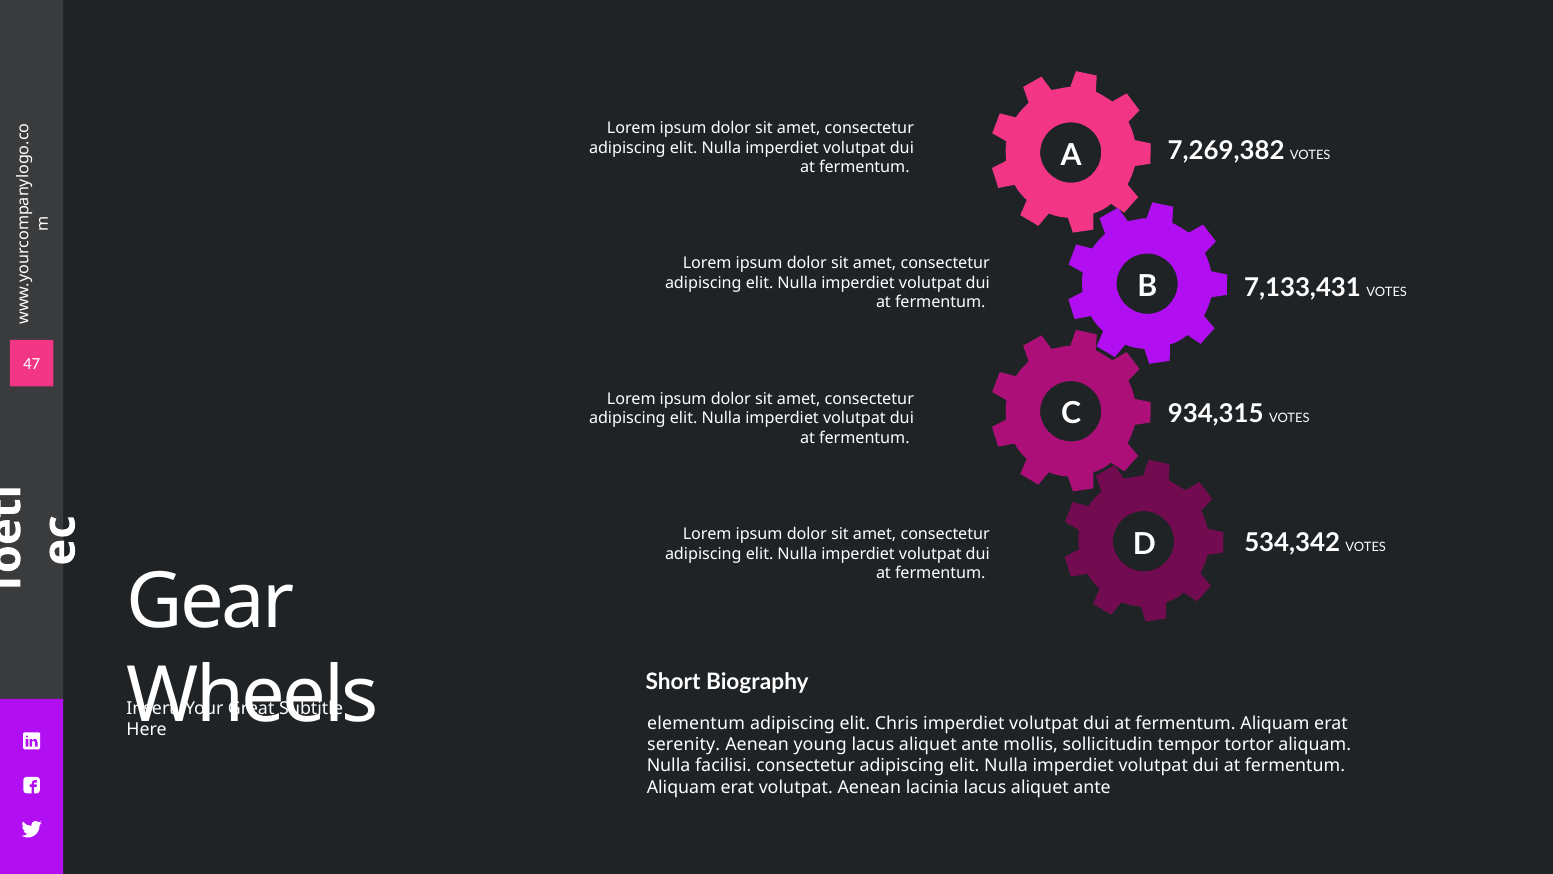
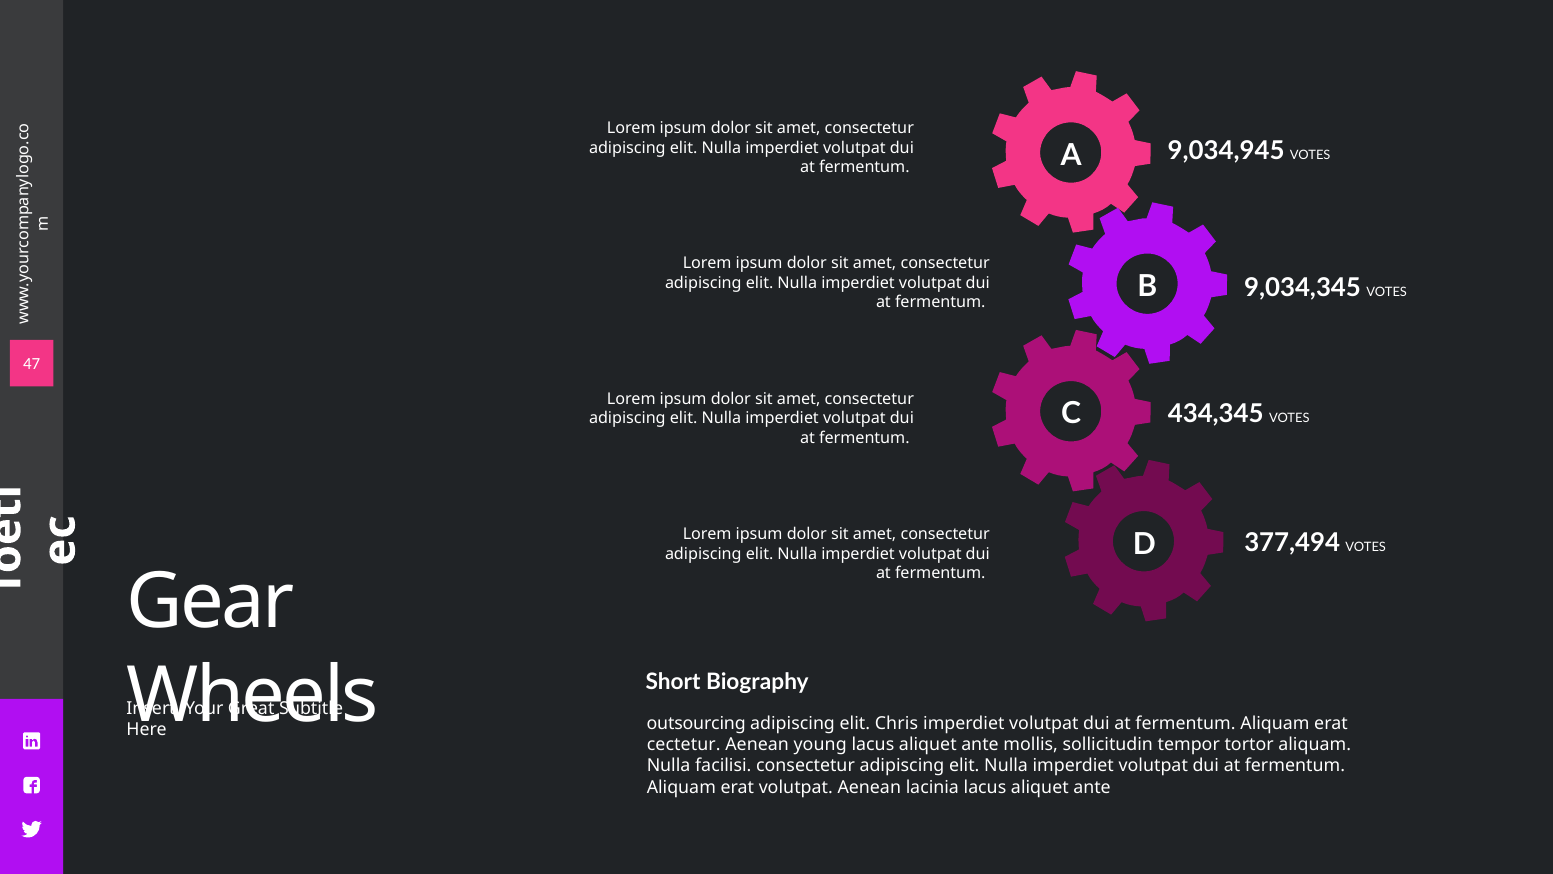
7,269,382: 7,269,382 -> 9,034,945
7,133,431: 7,133,431 -> 9,034,345
934,315: 934,315 -> 434,345
534,342: 534,342 -> 377,494
elementum: elementum -> outsourcing
serenity: serenity -> cectetur
